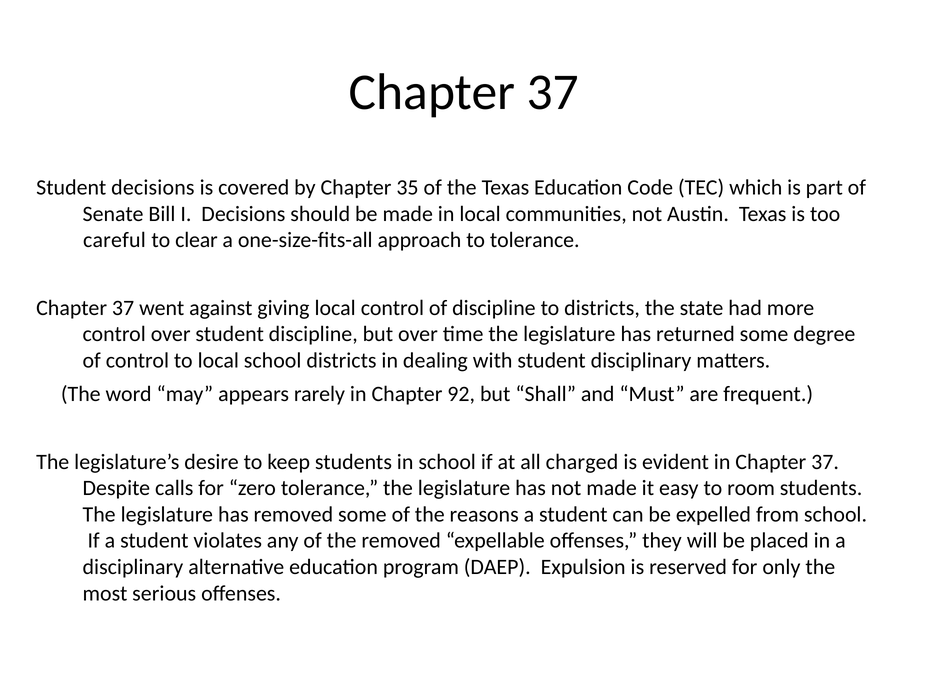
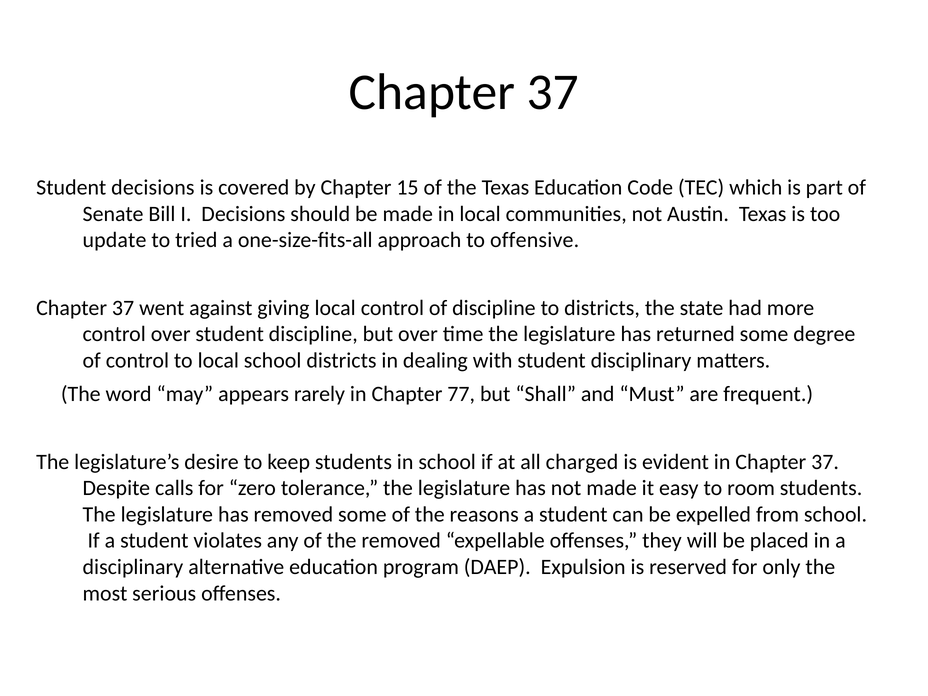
35: 35 -> 15
careful: careful -> update
clear: clear -> tried
to tolerance: tolerance -> offensive
92: 92 -> 77
